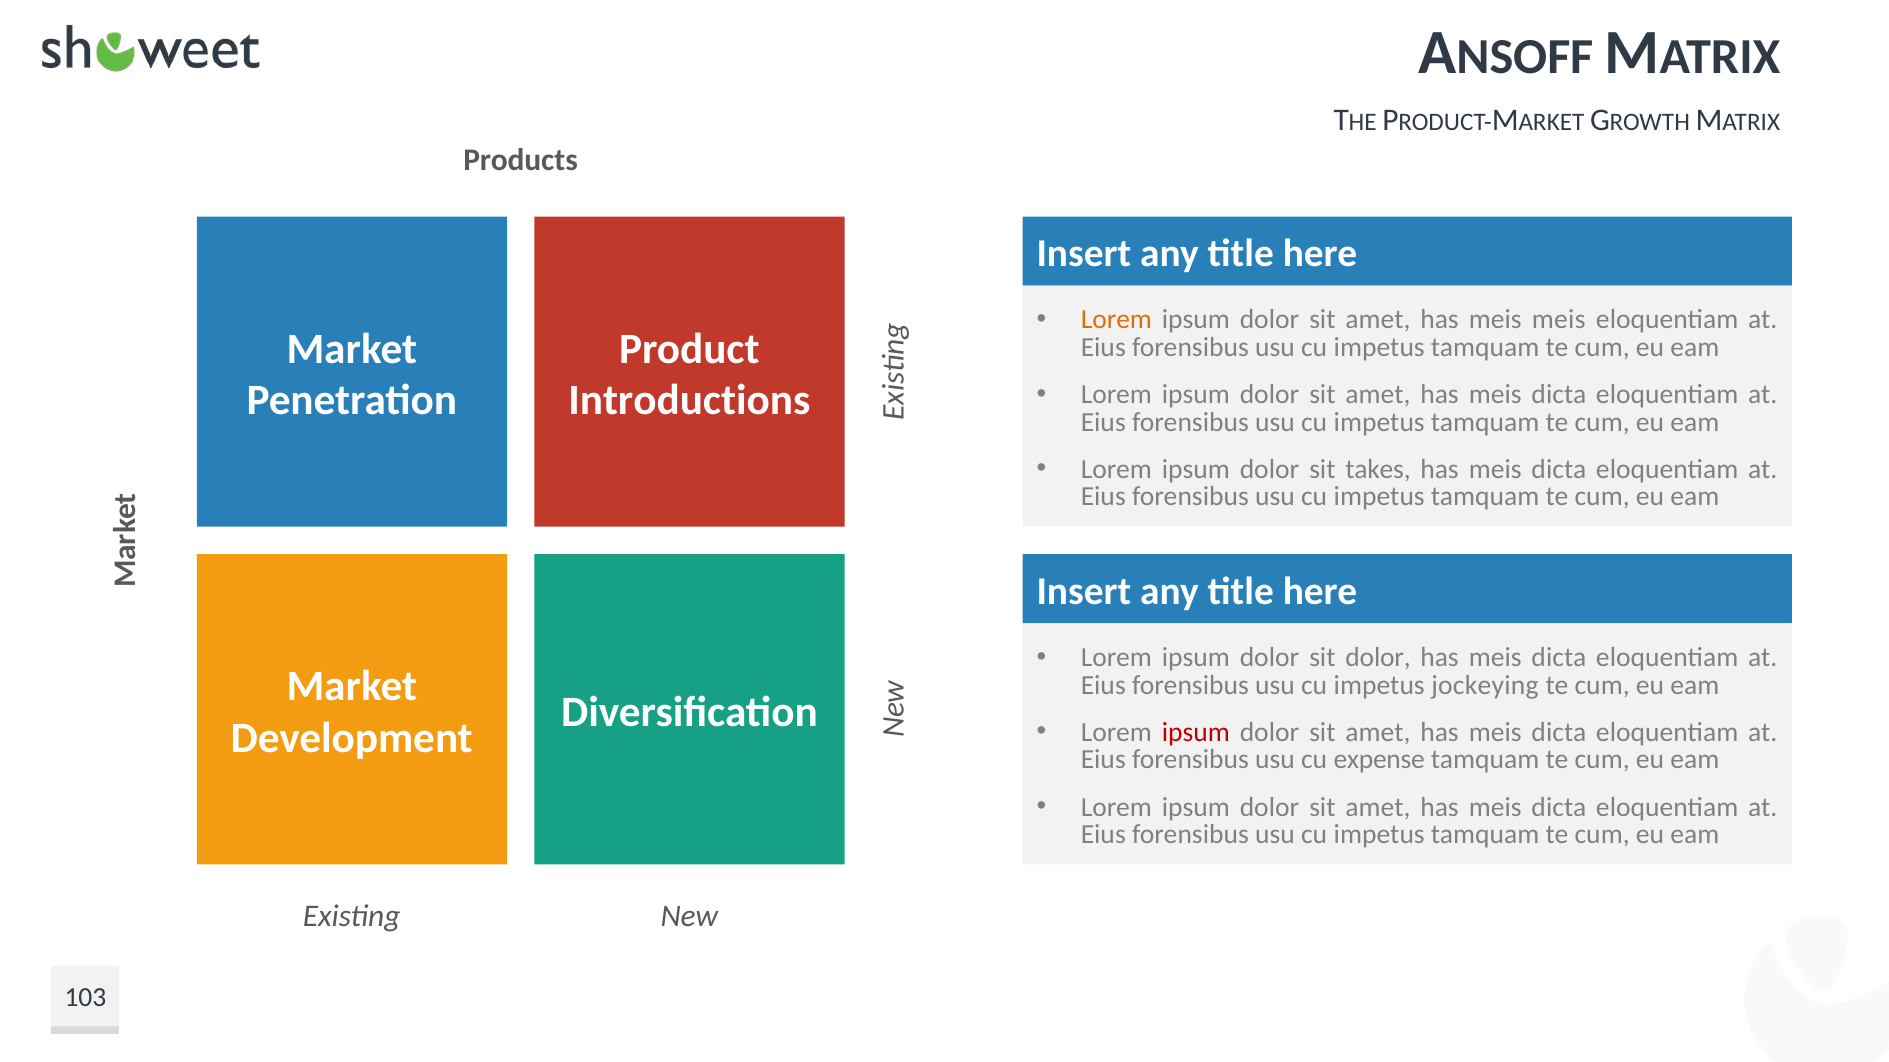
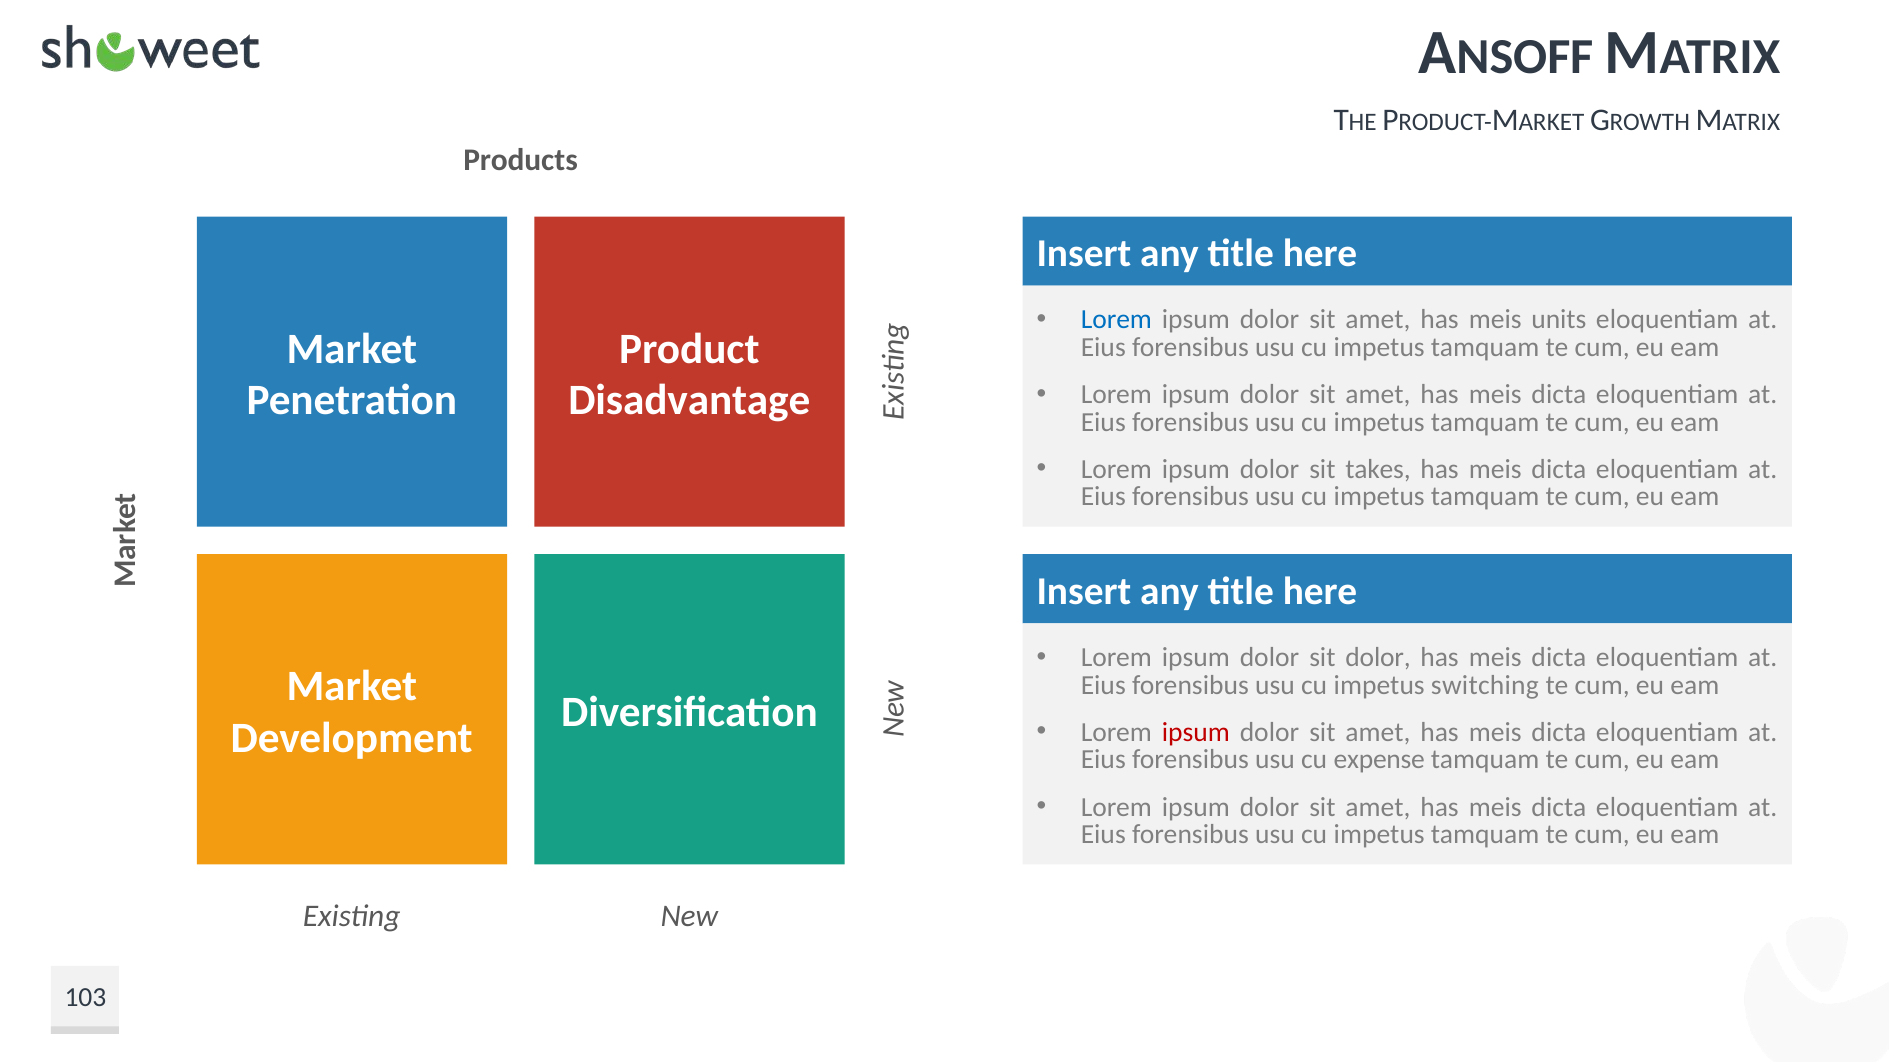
Lorem at (1116, 320) colour: orange -> blue
meis meis: meis -> units
Introductions: Introductions -> Disadvantage
jockeying: jockeying -> switching
